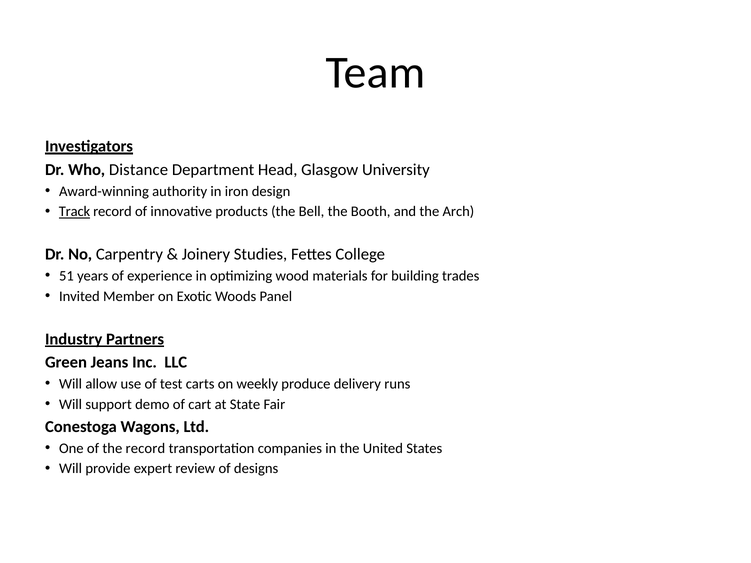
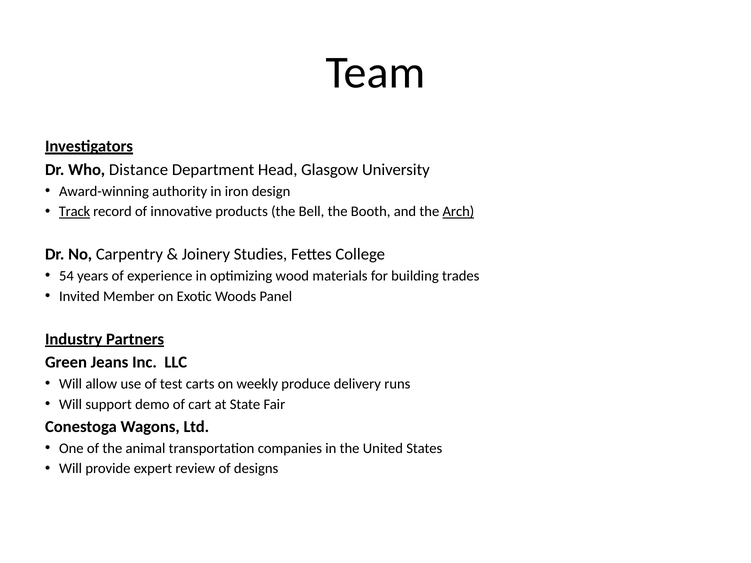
Arch underline: none -> present
51: 51 -> 54
the record: record -> animal
